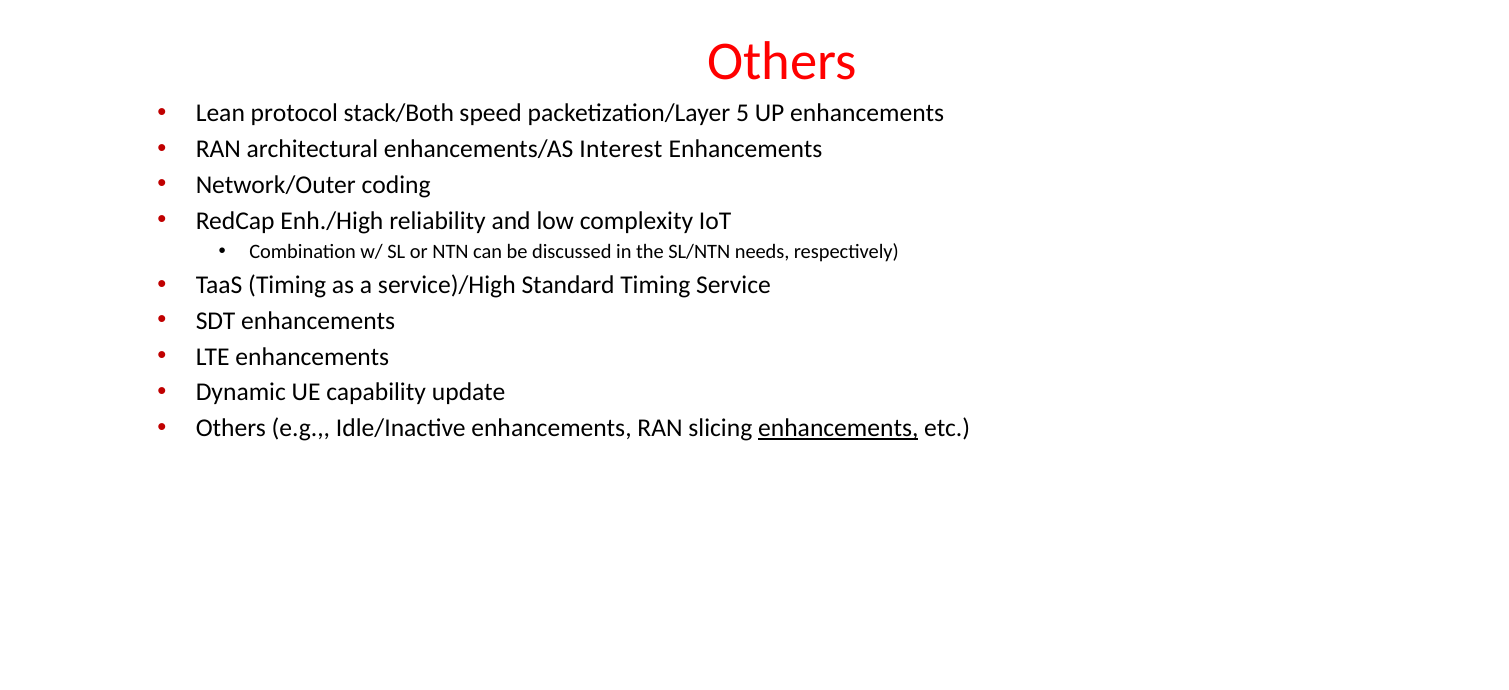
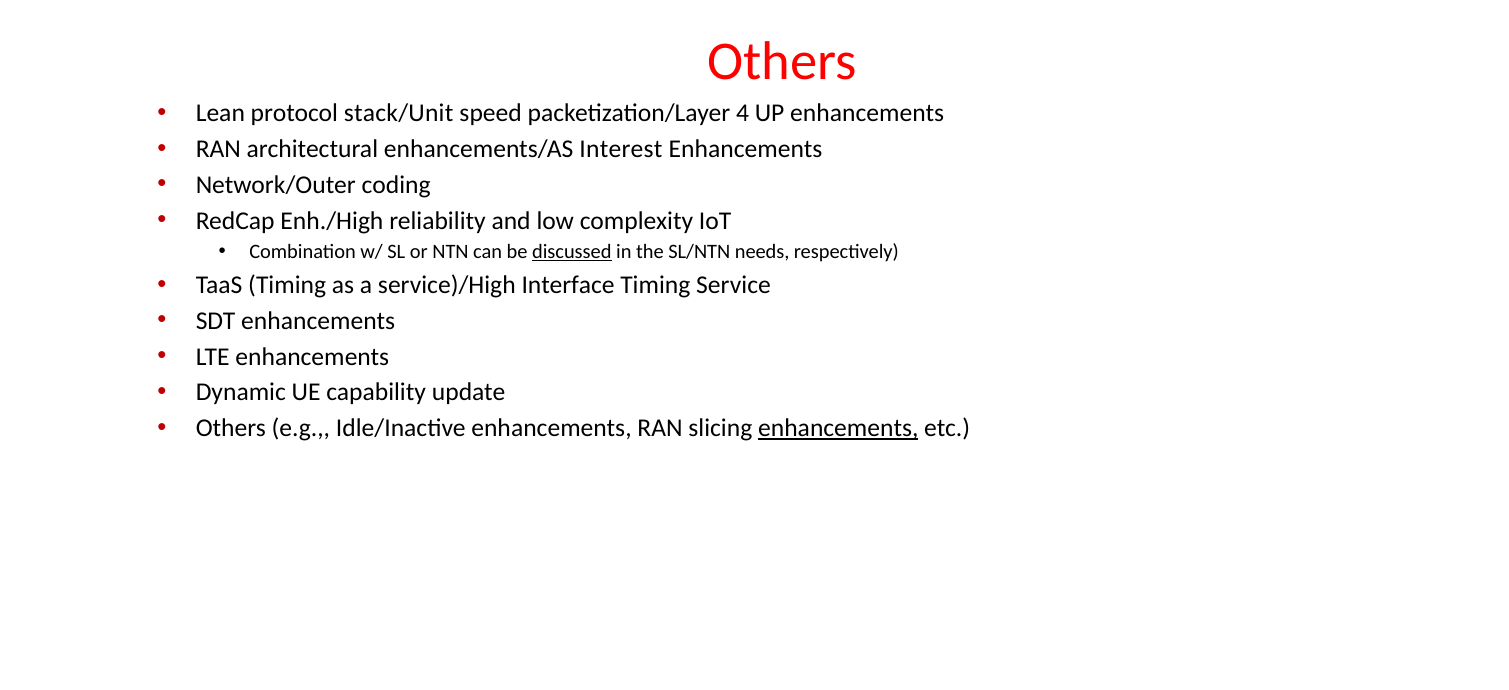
stack/Both: stack/Both -> stack/Unit
5: 5 -> 4
discussed underline: none -> present
Standard: Standard -> Interface
